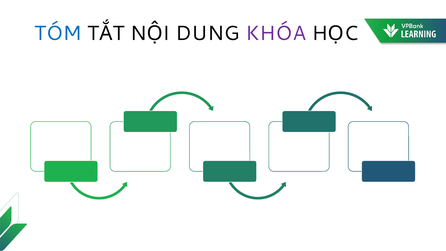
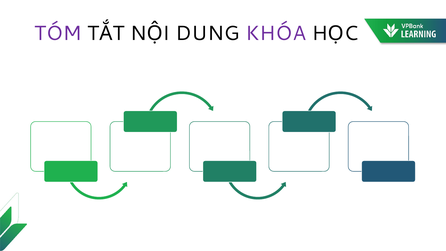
TÓM colour: blue -> purple
